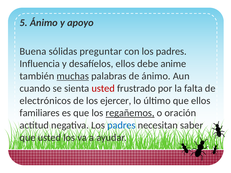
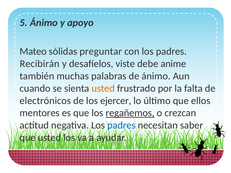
Buena: Buena -> Mateo
Influencia: Influencia -> Recibirán
desafíelos ellos: ellos -> viste
muchas underline: present -> none
usted at (103, 88) colour: red -> orange
familiares: familiares -> mentores
oración: oración -> crezcan
